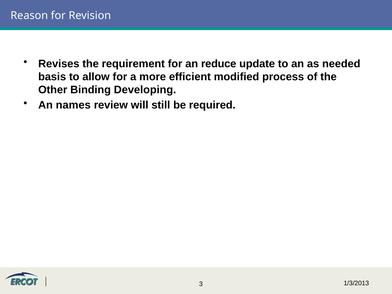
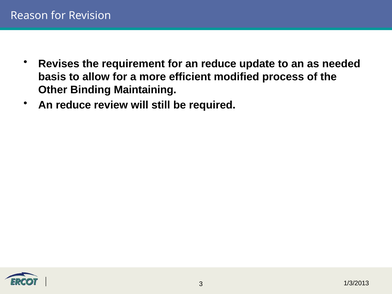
Developing: Developing -> Maintaining
names at (73, 105): names -> reduce
